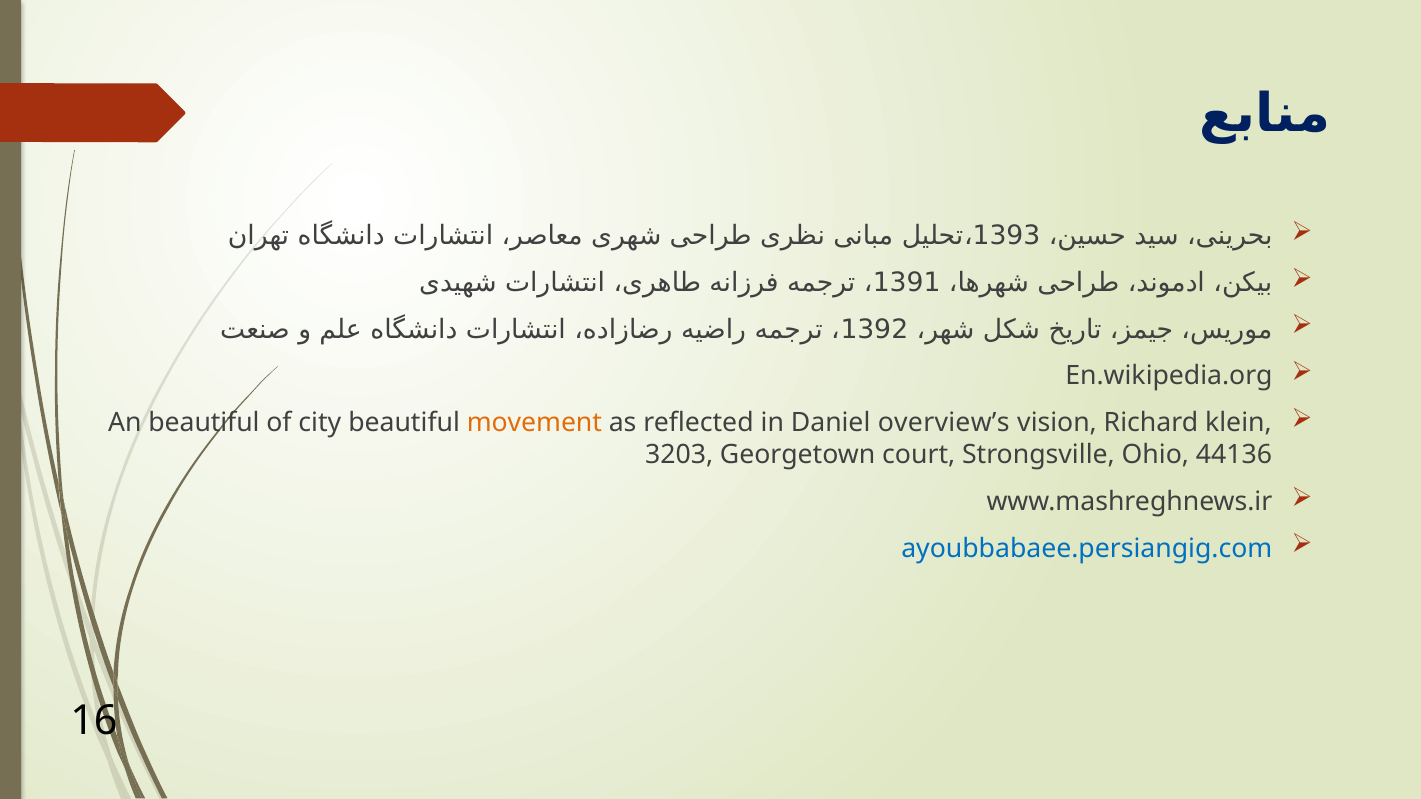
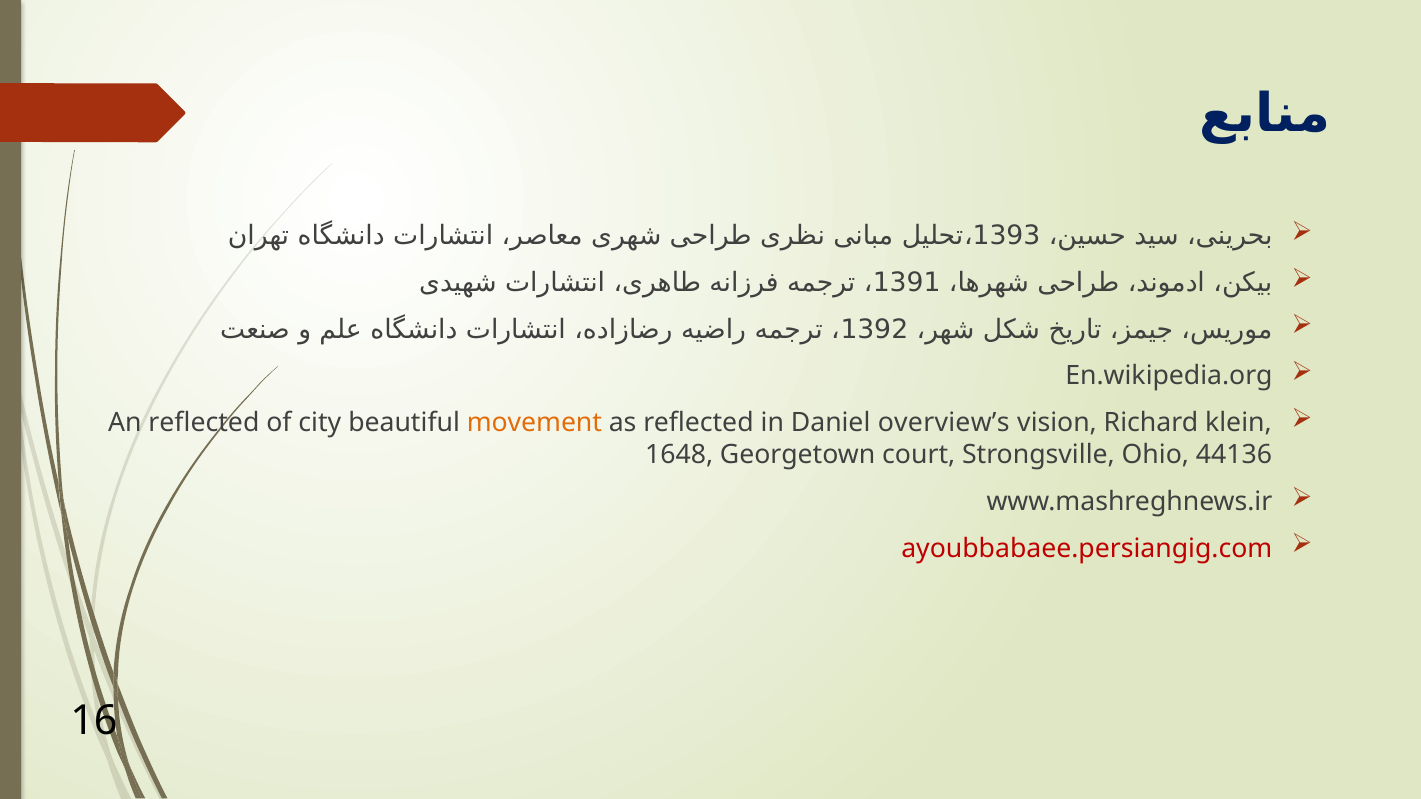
An beautiful: beautiful -> reflected
3203: 3203 -> 1648
ayoubbabaee.persiangig.com colour: blue -> red
